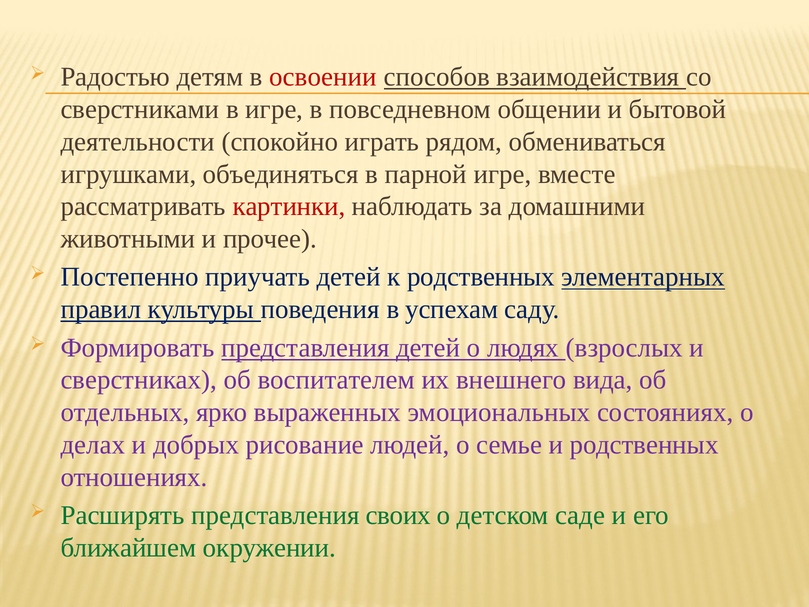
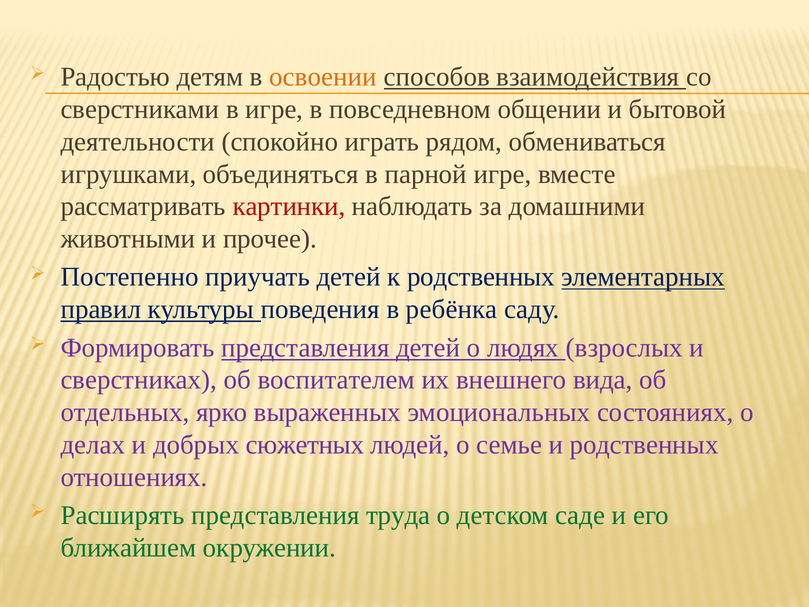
освоении colour: red -> orange
успехам: успехам -> ребёнка
рисование: рисование -> сюжетных
своих: своих -> труда
